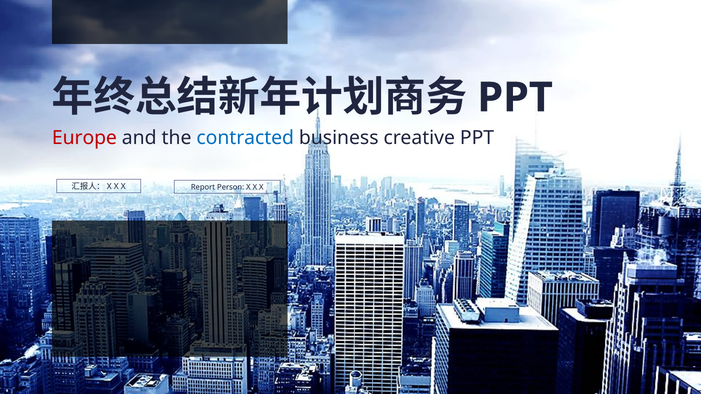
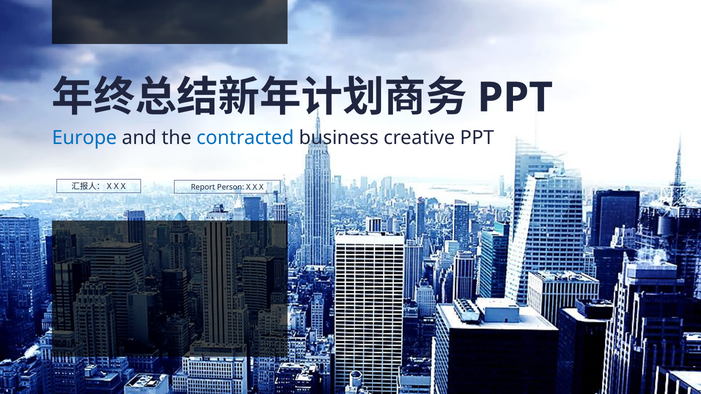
Europe colour: red -> blue
